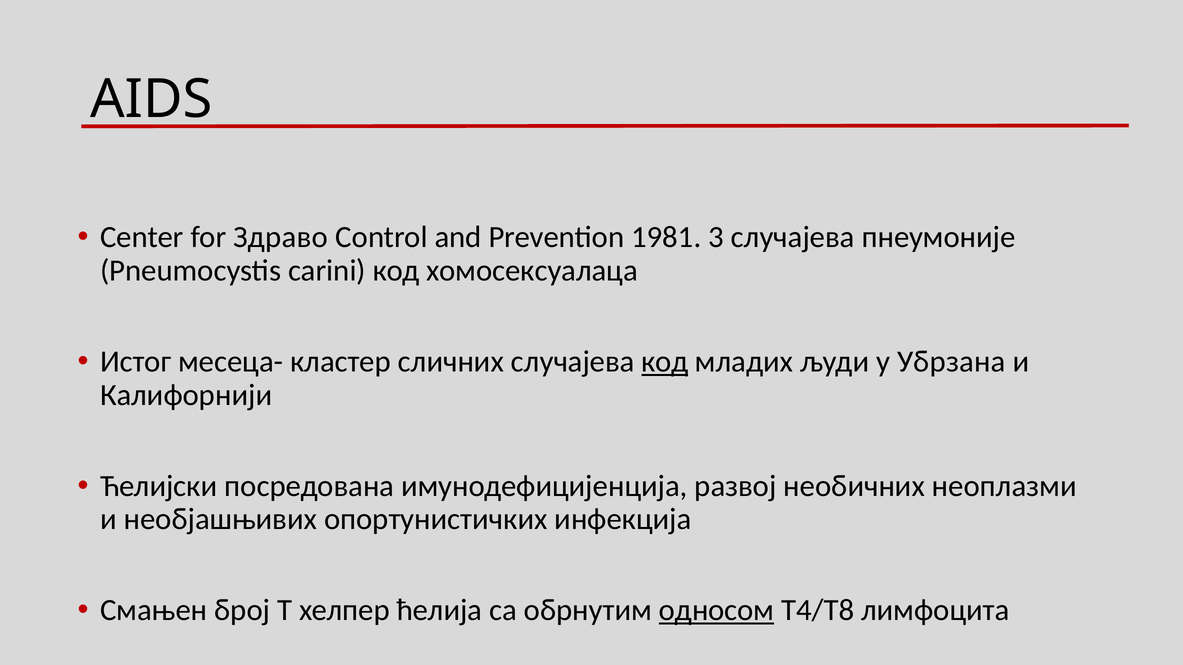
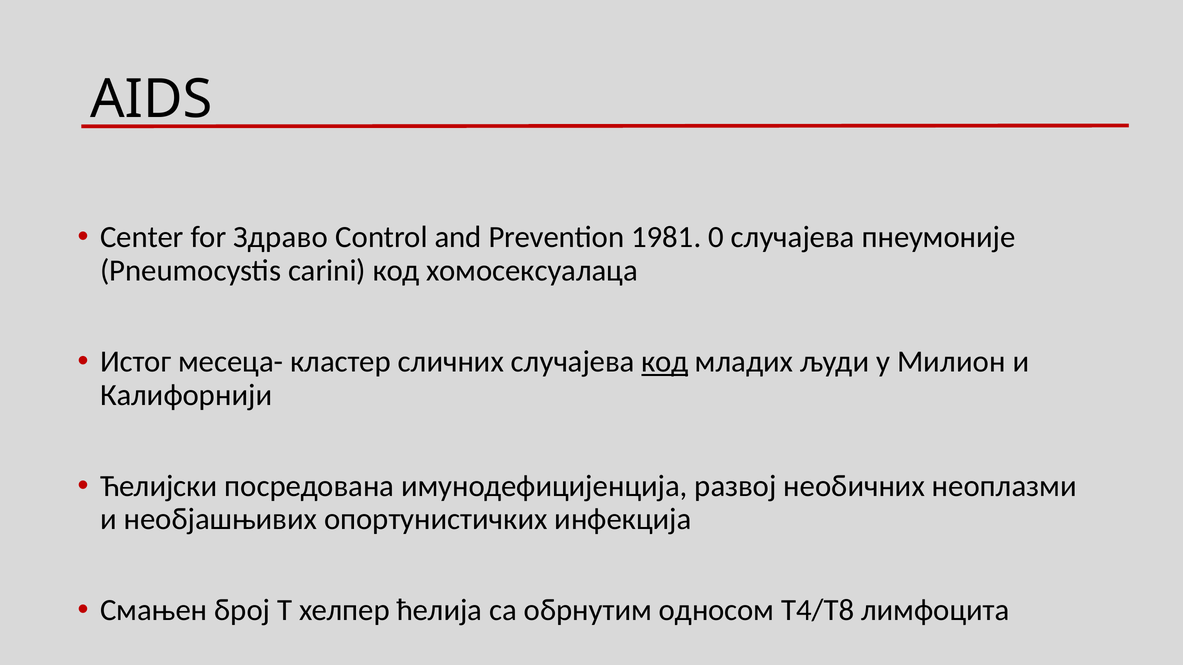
3: 3 -> 0
Убрзана: Убрзана -> Милион
односом underline: present -> none
